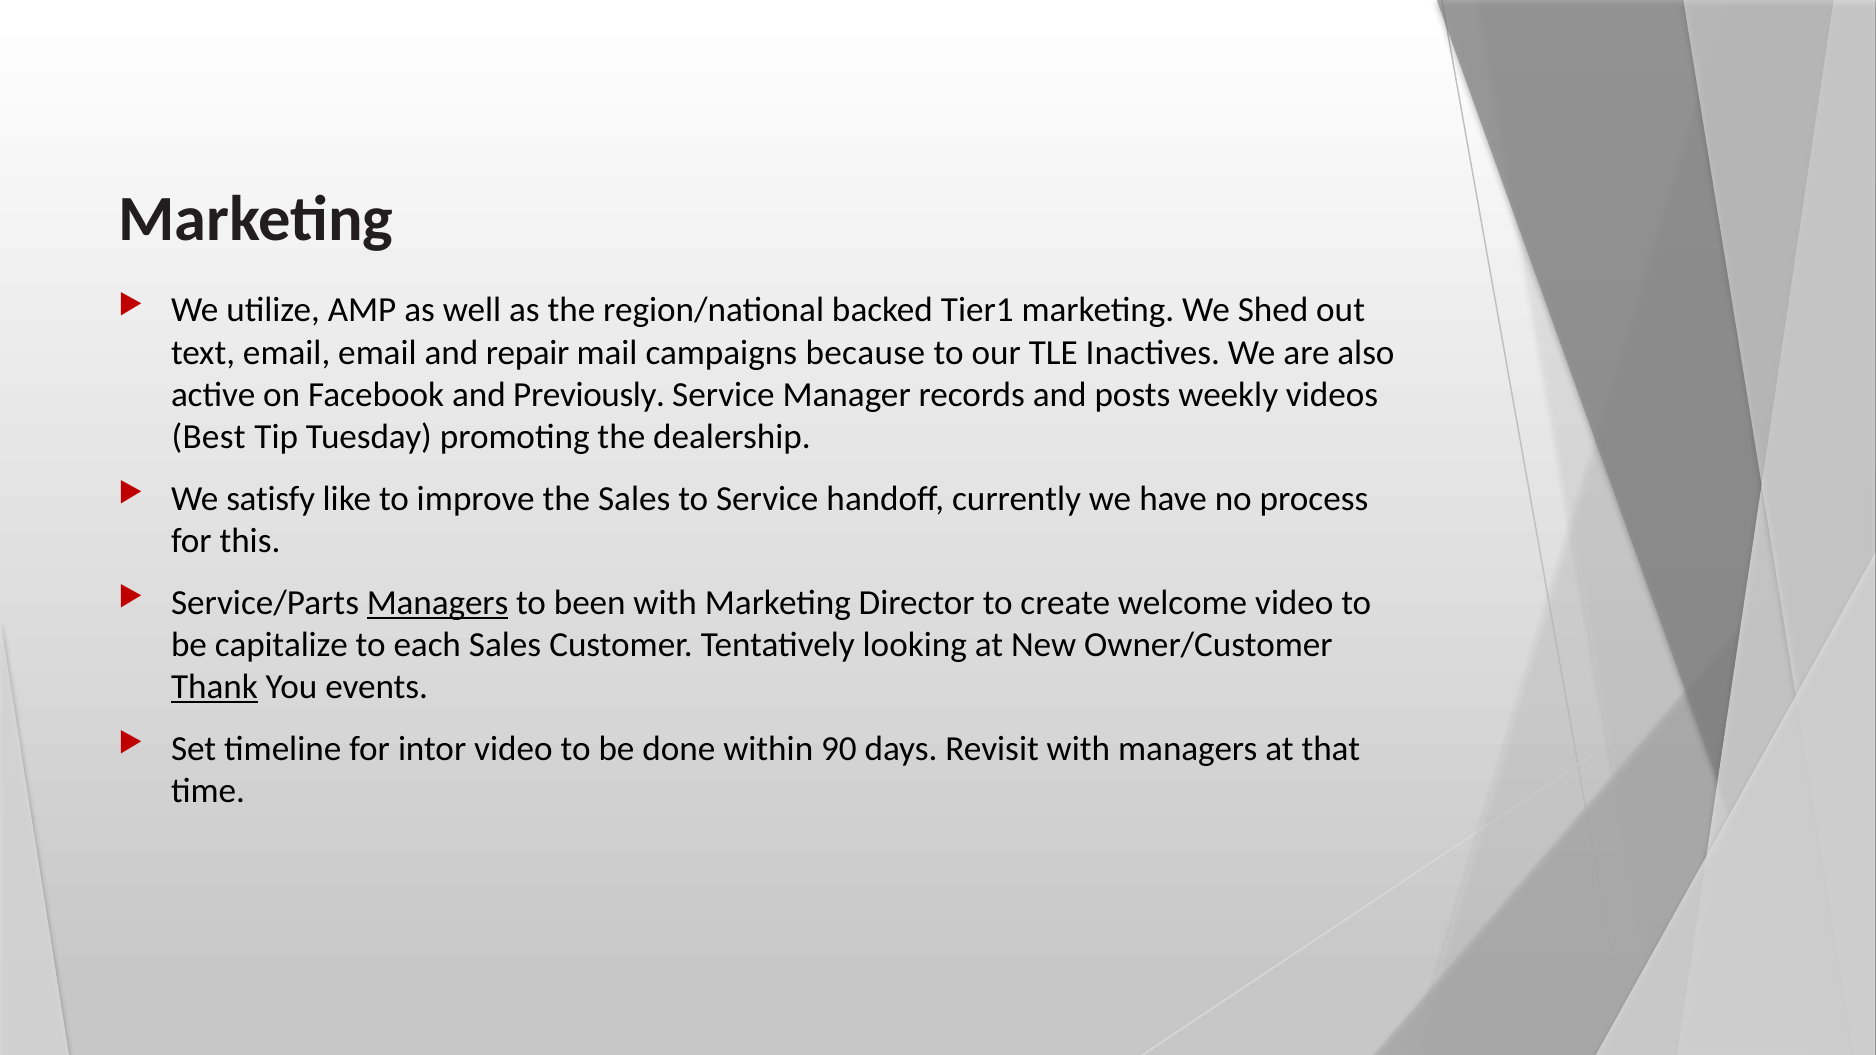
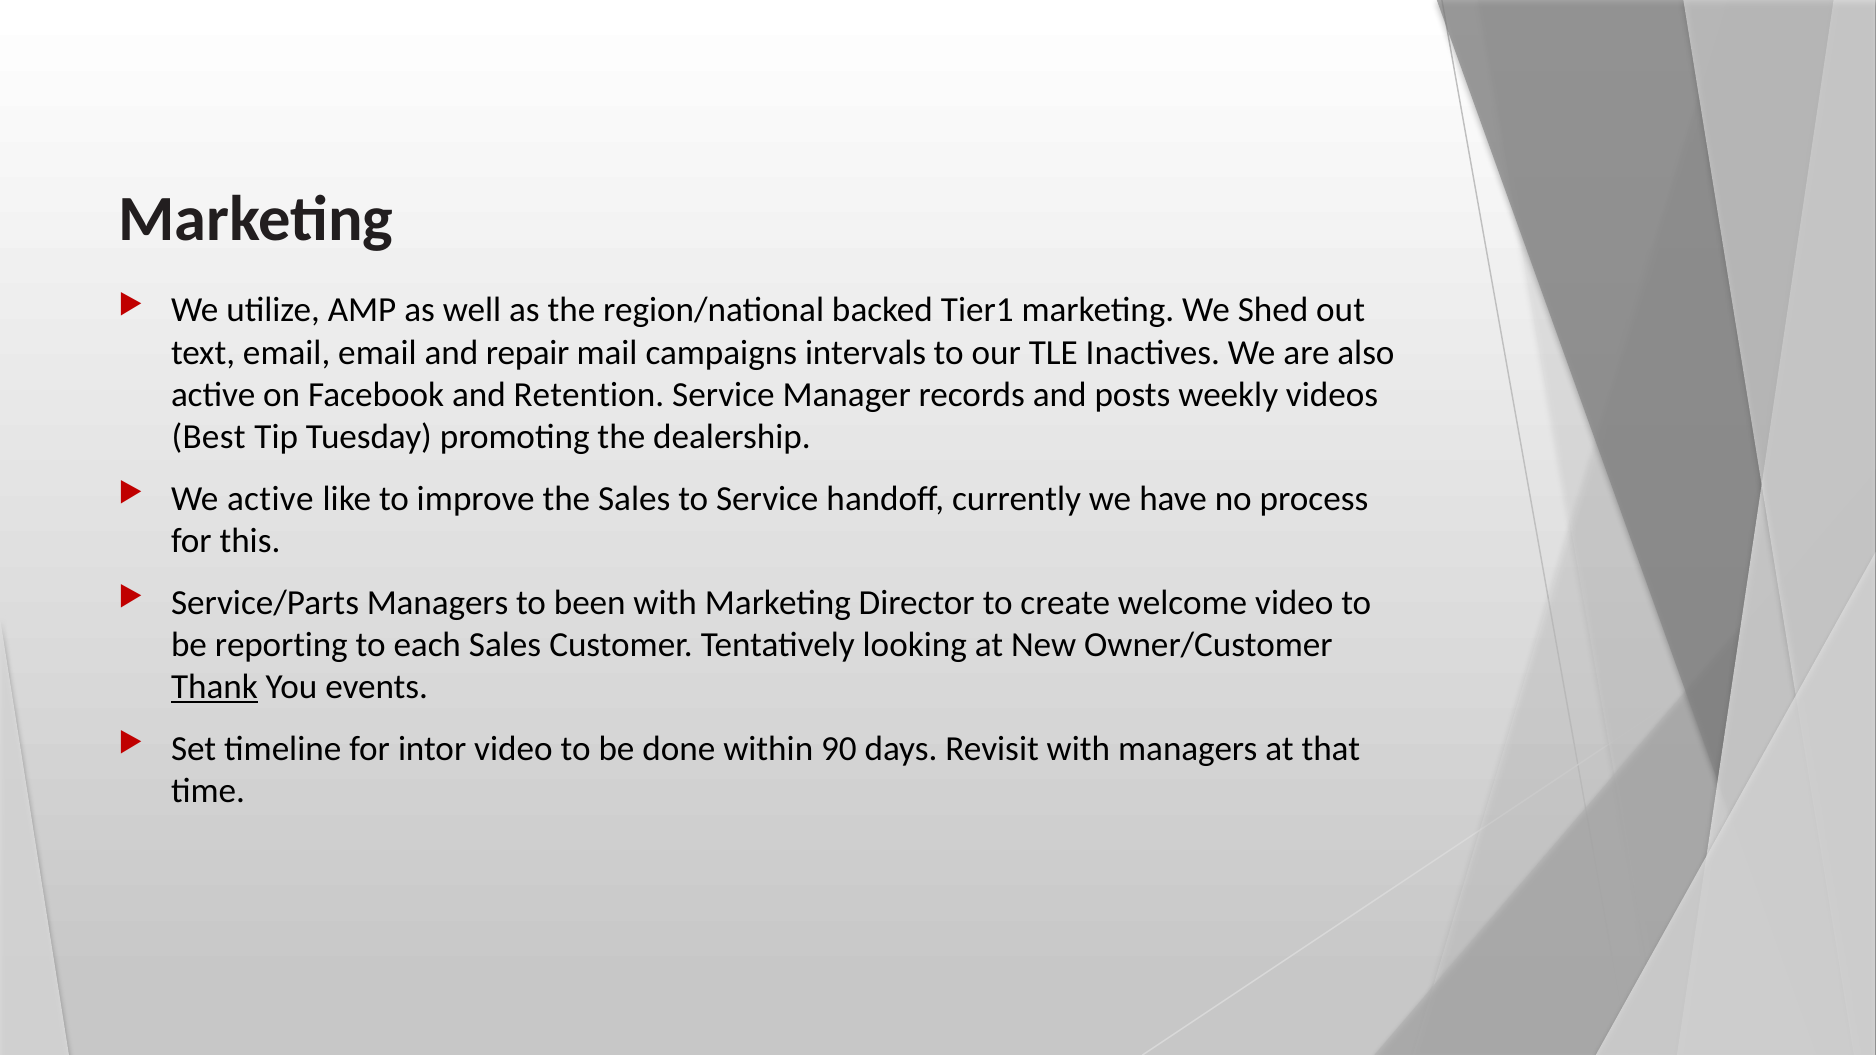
because: because -> intervals
Previously: Previously -> Retention
We satisfy: satisfy -> active
Managers at (438, 603) underline: present -> none
capitalize: capitalize -> reporting
